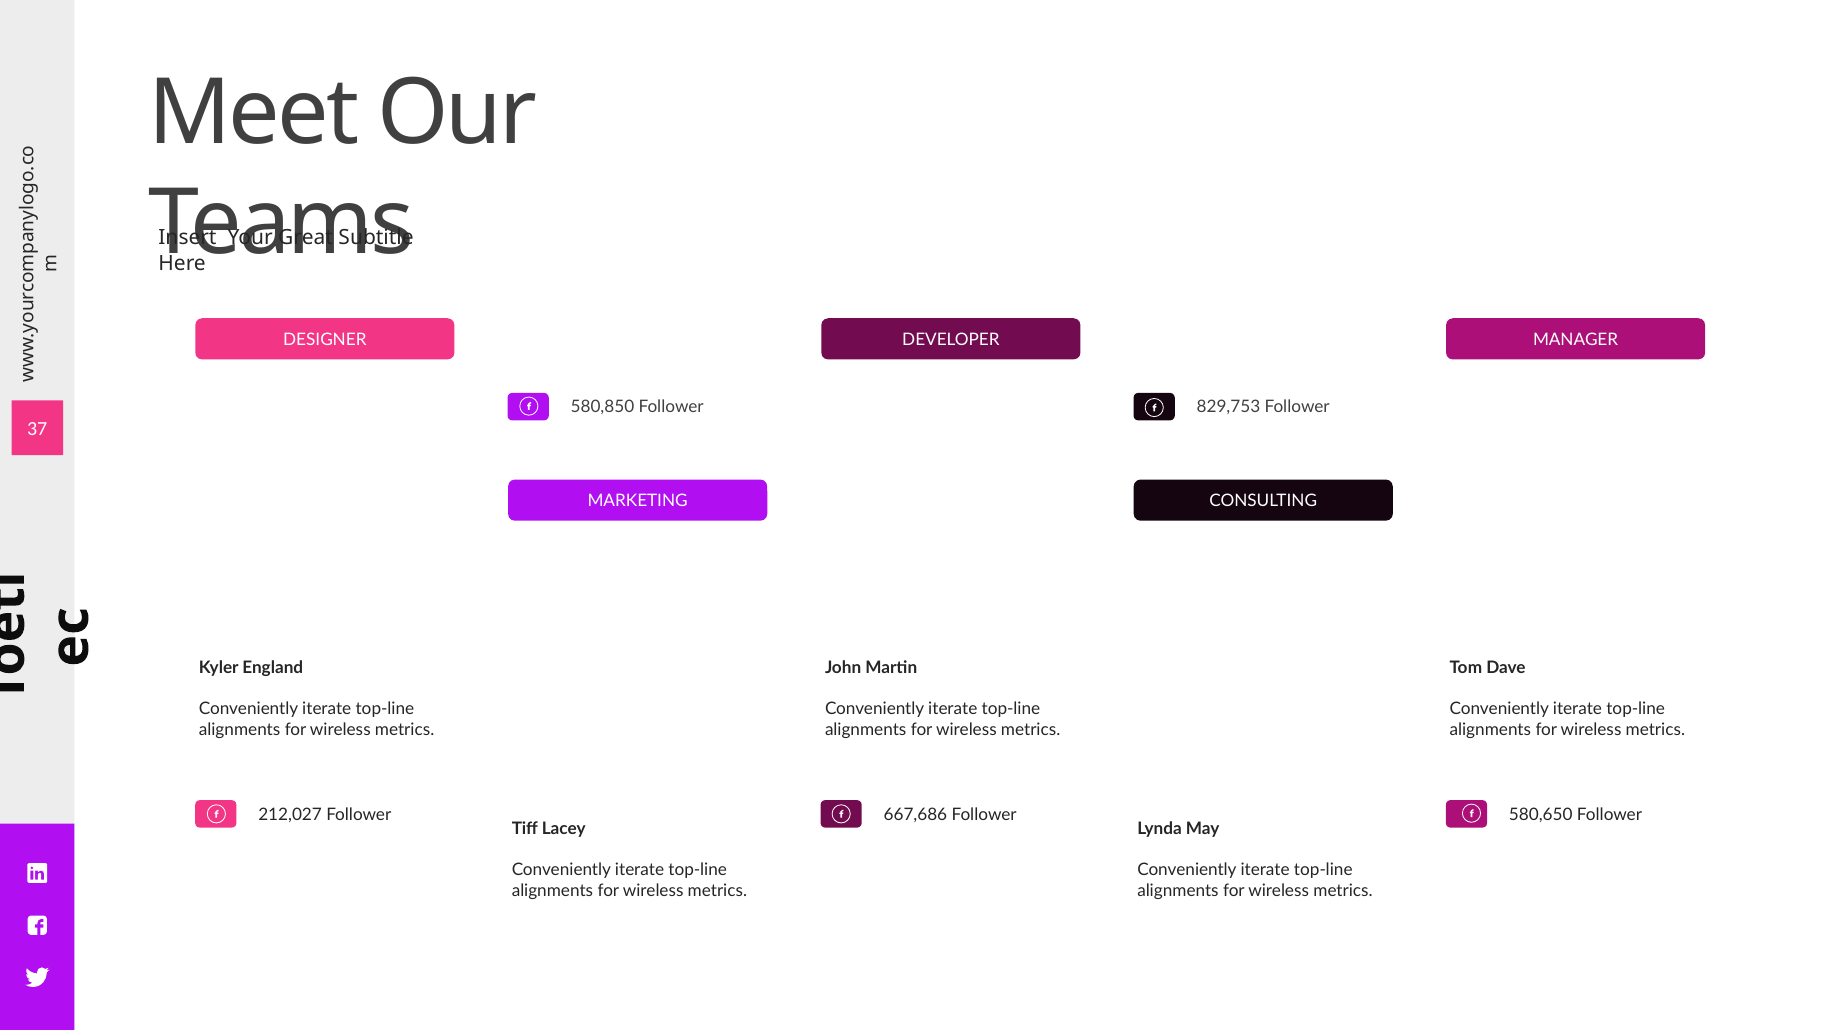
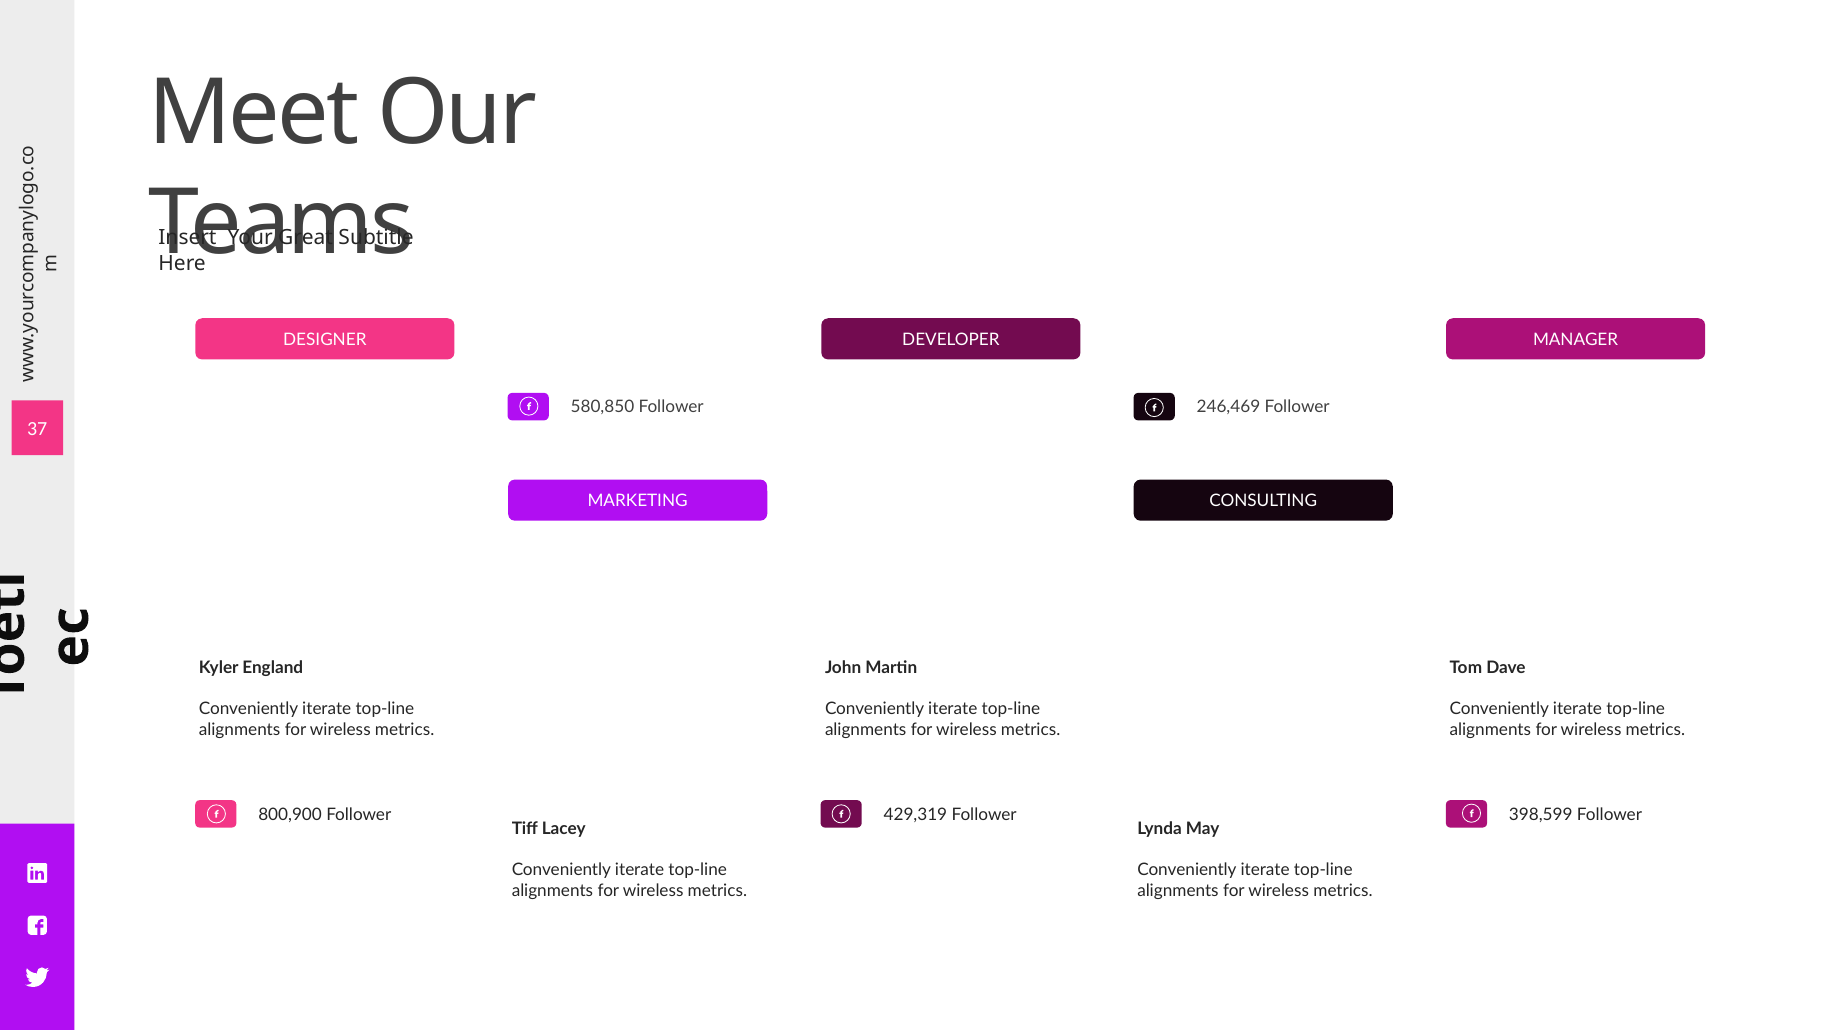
829,753: 829,753 -> 246,469
212,027: 212,027 -> 800,900
667,686: 667,686 -> 429,319
580,650: 580,650 -> 398,599
